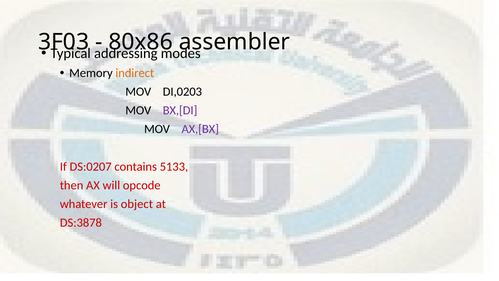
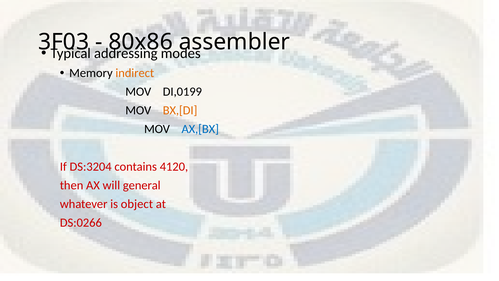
DI,0203: DI,0203 -> DI,0199
BX,[DI colour: purple -> orange
AX,[BX colour: purple -> blue
DS:0207: DS:0207 -> DS:3204
5133: 5133 -> 4120
opcode: opcode -> general
DS:3878: DS:3878 -> DS:0266
